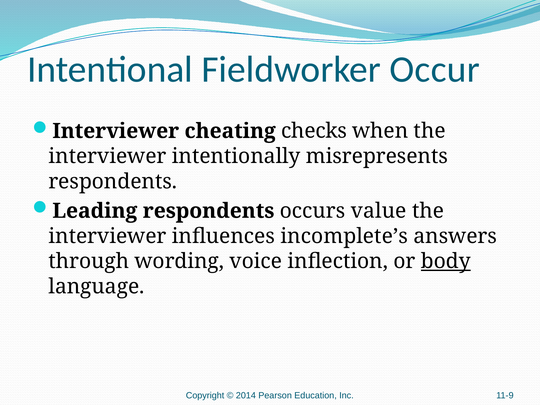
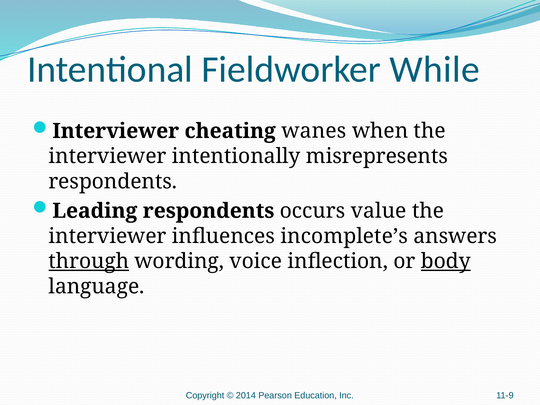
Occur: Occur -> While
checks: checks -> wanes
through underline: none -> present
